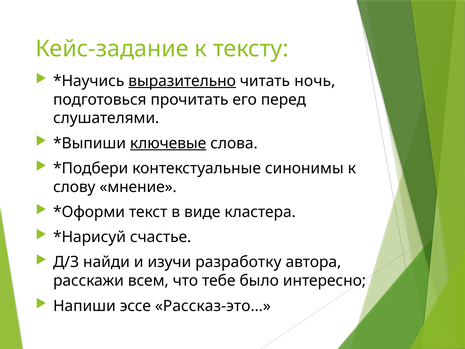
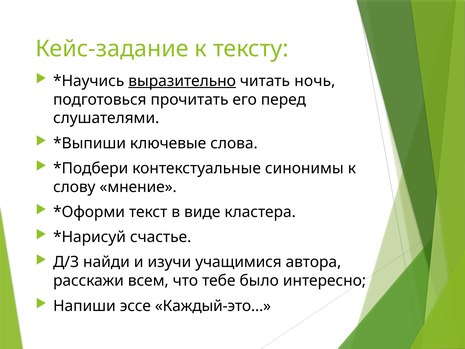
ключевые underline: present -> none
разработку: разработку -> учащимися
Рассказ-это…: Рассказ-это… -> Каждый-это…
